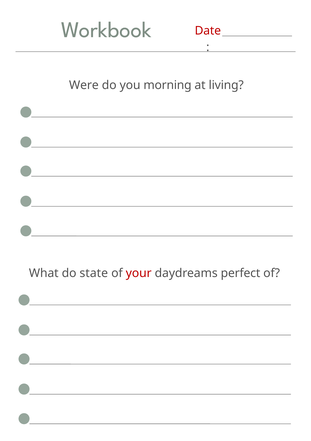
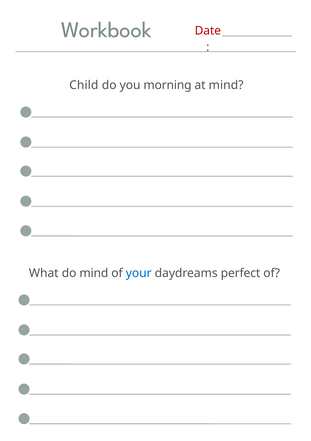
Were: Were -> Child
at living: living -> mind
do state: state -> mind
your colour: red -> blue
